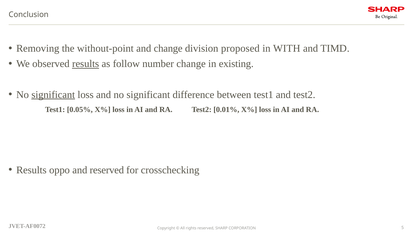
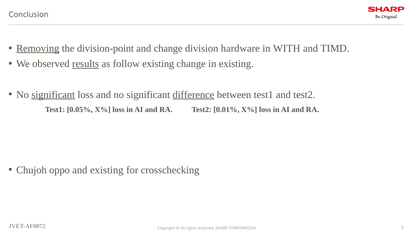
Removing underline: none -> present
without-point: without-point -> division-point
proposed: proposed -> hardware
follow number: number -> existing
difference underline: none -> present
Results at (31, 170): Results -> Chujoh
and reserved: reserved -> existing
